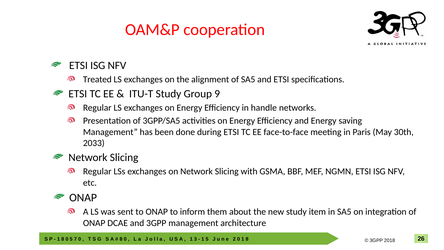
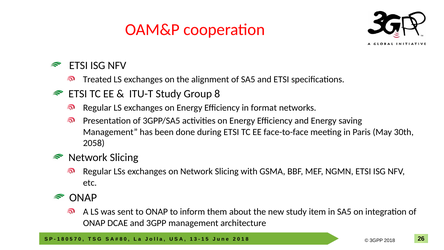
Group 9: 9 -> 8
handle: handle -> format
2033: 2033 -> 2058
